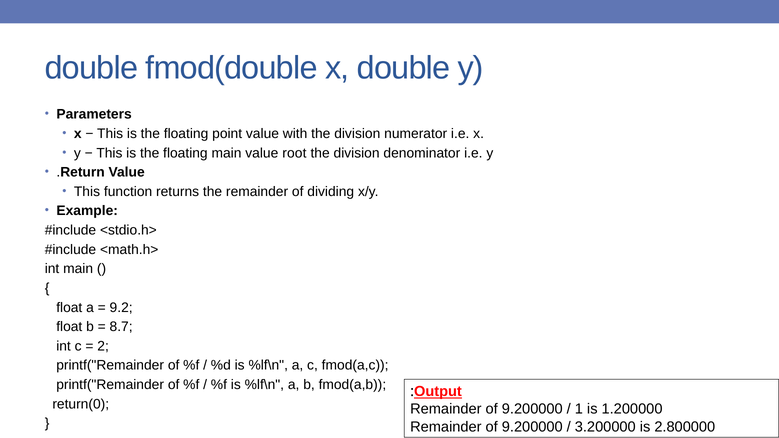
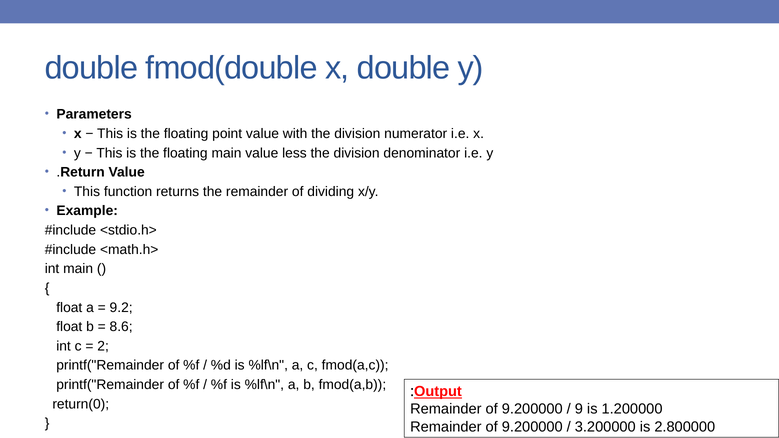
root: root -> less
8.7: 8.7 -> 8.6
1: 1 -> 9
